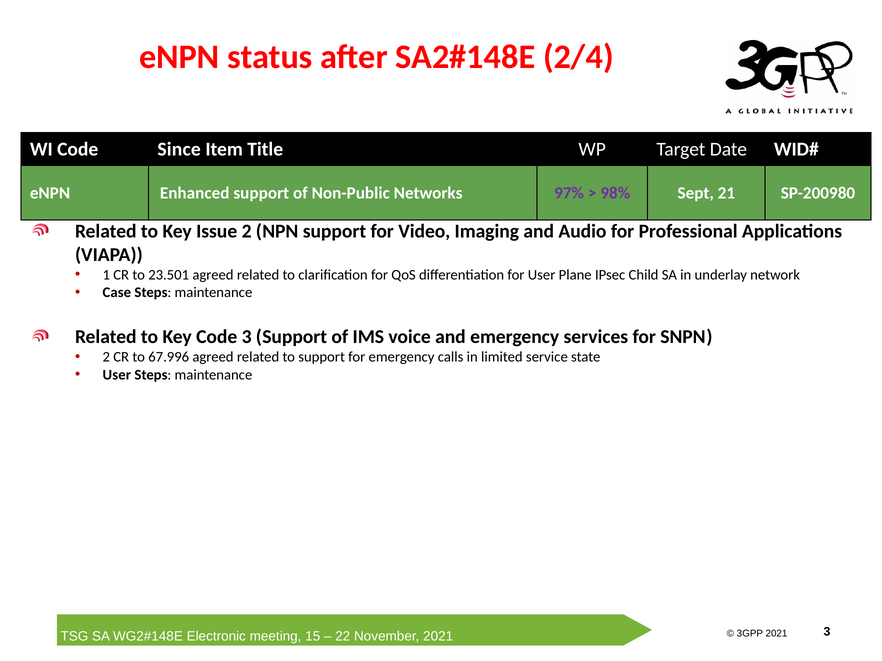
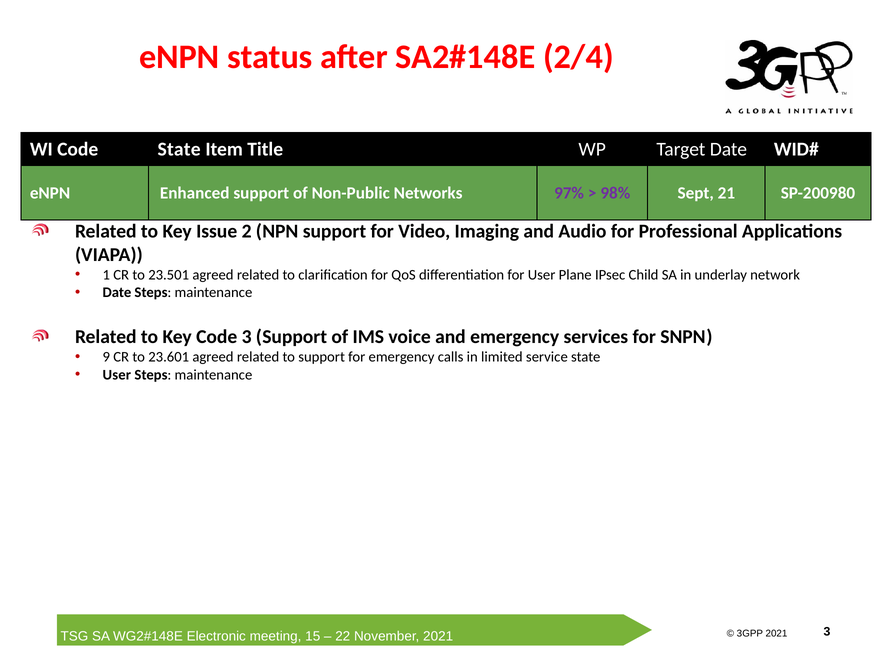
Code Since: Since -> State
Case at (117, 293): Case -> Date
2 at (106, 357): 2 -> 9
67.996: 67.996 -> 23.601
